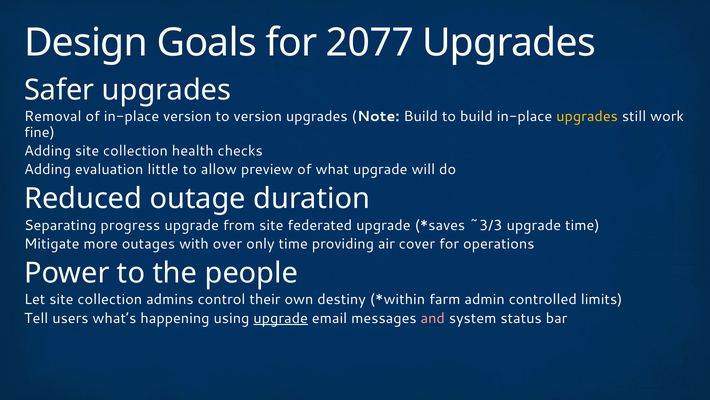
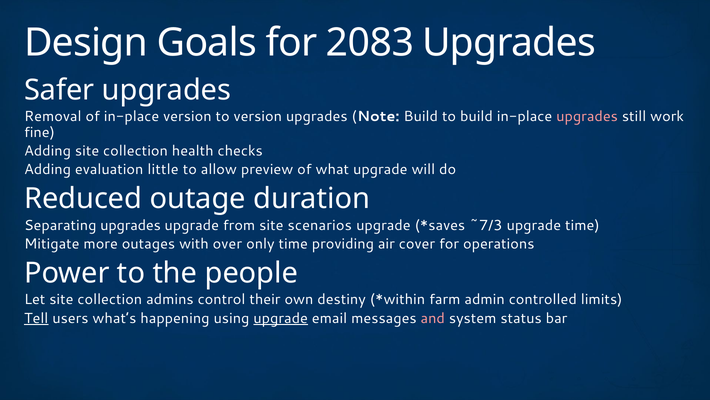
2077: 2077 -> 2083
upgrades at (587, 116) colour: yellow -> pink
Separating progress: progress -> upgrades
federated: federated -> scenarios
~3/3: ~3/3 -> ~7/3
Tell underline: none -> present
